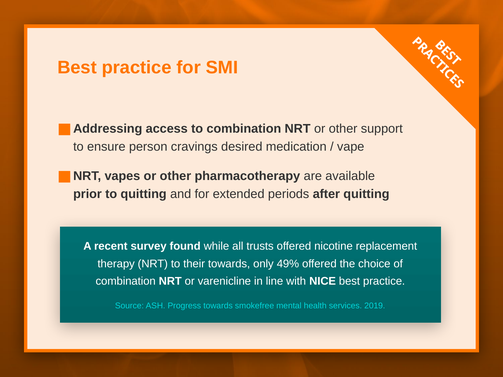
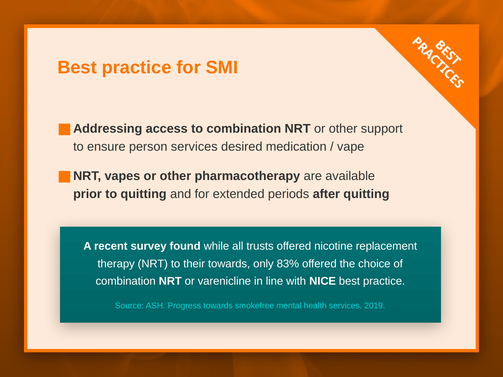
person cravings: cravings -> services
49%: 49% -> 83%
